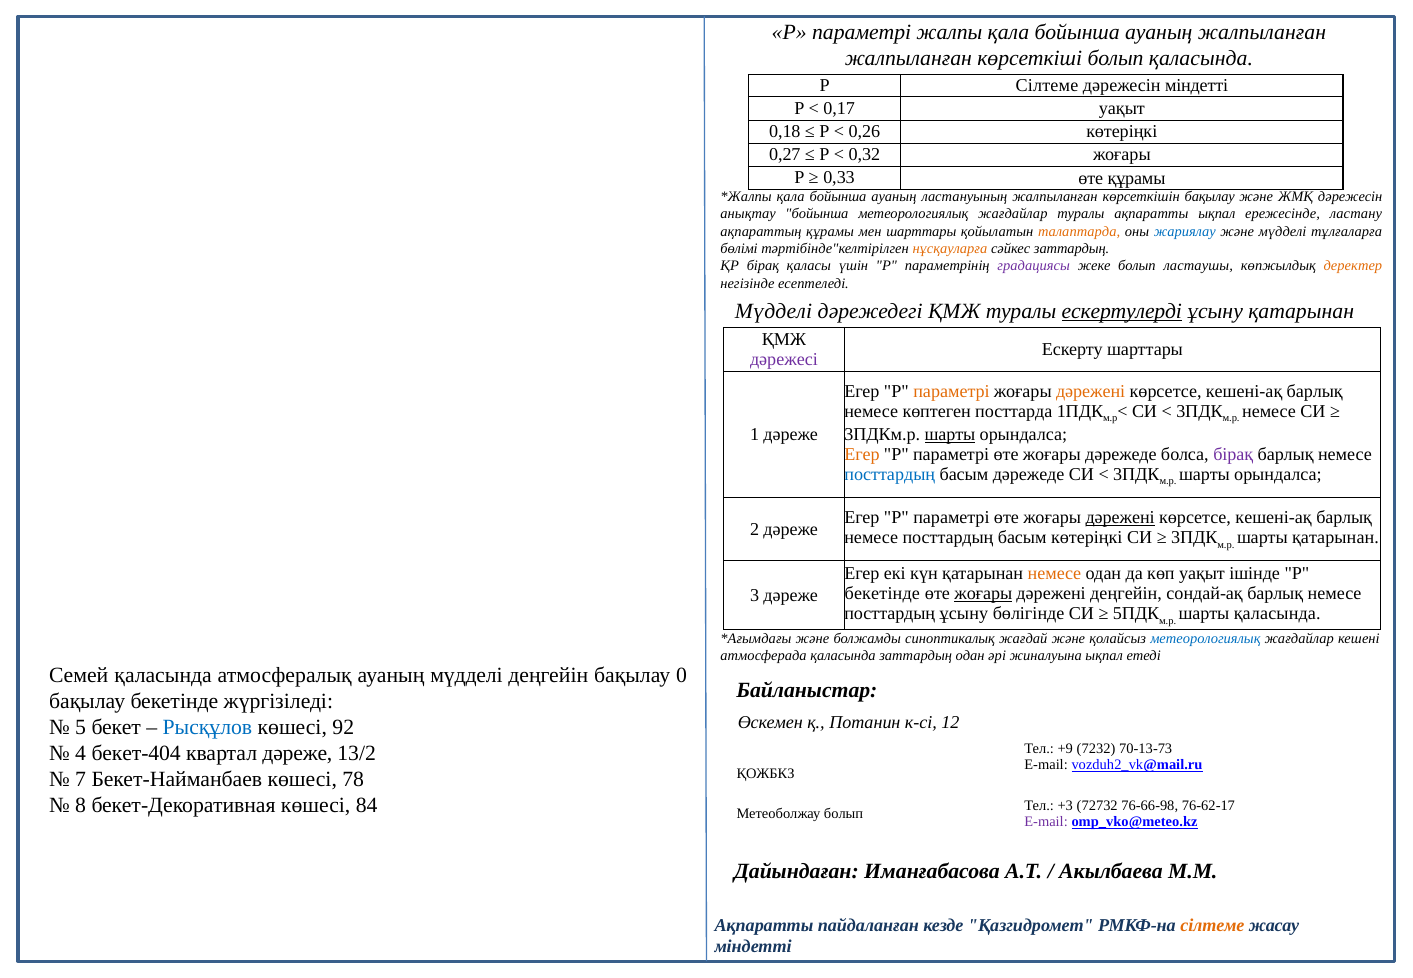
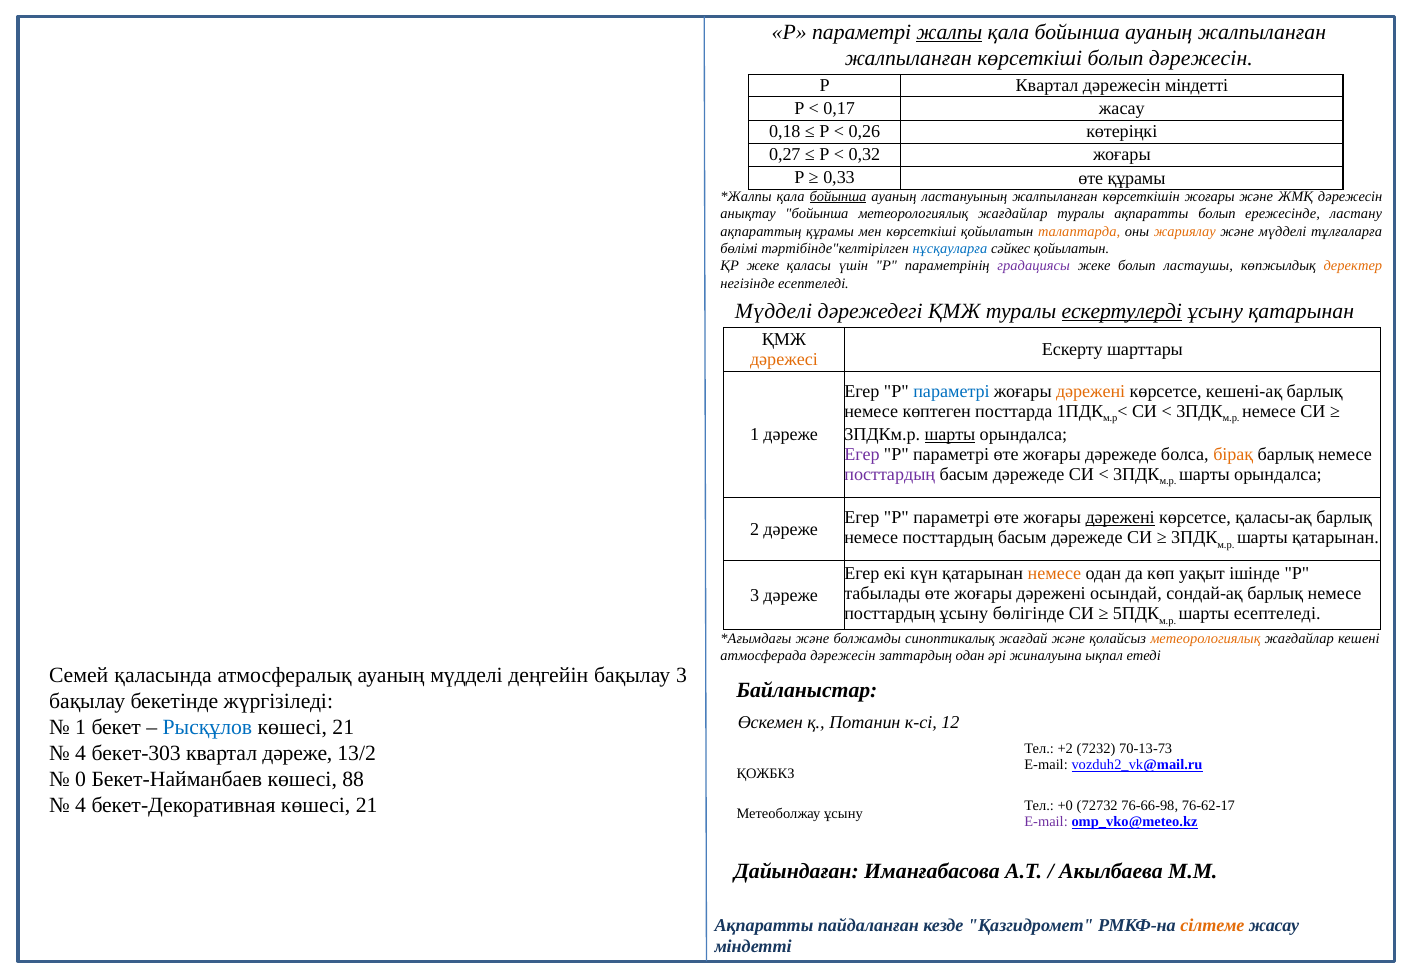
жалпы underline: none -> present
болып қаласында: қаласында -> дәрежесін
Р Сілтеме: Сілтеме -> Квартал
0,17 уақыт: уақыт -> жасау
бойынша at (838, 197) underline: none -> present
көрсеткішін бақылау: бақылау -> жоғары
ақпаратты ықпал: ықпал -> болып
мен шарттары: шарттары -> көрсеткіші
жариялау colour: blue -> orange
нұсқауларға colour: orange -> blue
сәйкес заттардың: заттардың -> қойылатын
ҚР бірақ: бірақ -> жеке
дәрежесі colour: purple -> orange
параметрі at (951, 392) colour: orange -> blue
Егер at (862, 454) colour: orange -> purple
бірақ at (1233, 454) colour: purple -> orange
посттардың at (890, 474) colour: blue -> purple
кешені-ақ at (1274, 518): кешені-ақ -> қаласы-ақ
көтеріңкі at (1087, 538): көтеріңкі -> дәрежеде
бекетінде at (882, 594): бекетінде -> табылады
жоғары at (983, 594) underline: present -> none
дәрежені деңгейін: деңгейін -> осындай
шарты қаласында: қаласында -> есептеледі
метеорологиялық at (1205, 639) colour: blue -> orange
атмосферада қаласында: қаласында -> дәрежесін
бақылау 0: 0 -> 3
5 at (81, 727): 5 -> 1
92 at (343, 727): 92 -> 21
+9: +9 -> +2
бекет-404: бекет-404 -> бекет-303
7: 7 -> 0
78: 78 -> 88
8 at (81, 806): 8 -> 4
бекет-Декоративная көшесі 84: 84 -> 21
+3: +3 -> +0
Метеоболжау болып: болып -> ұсыну
